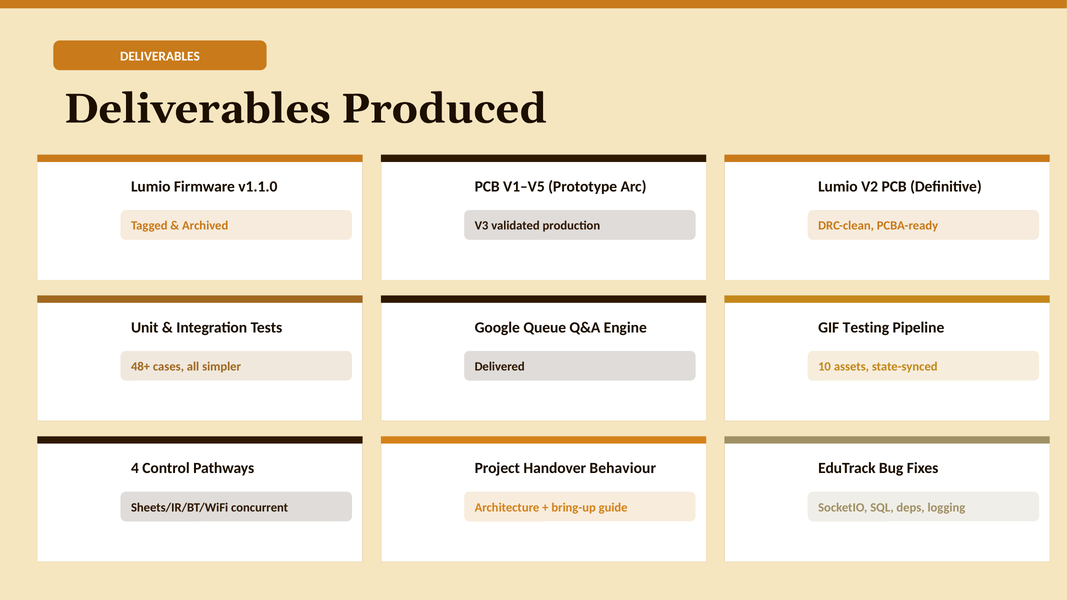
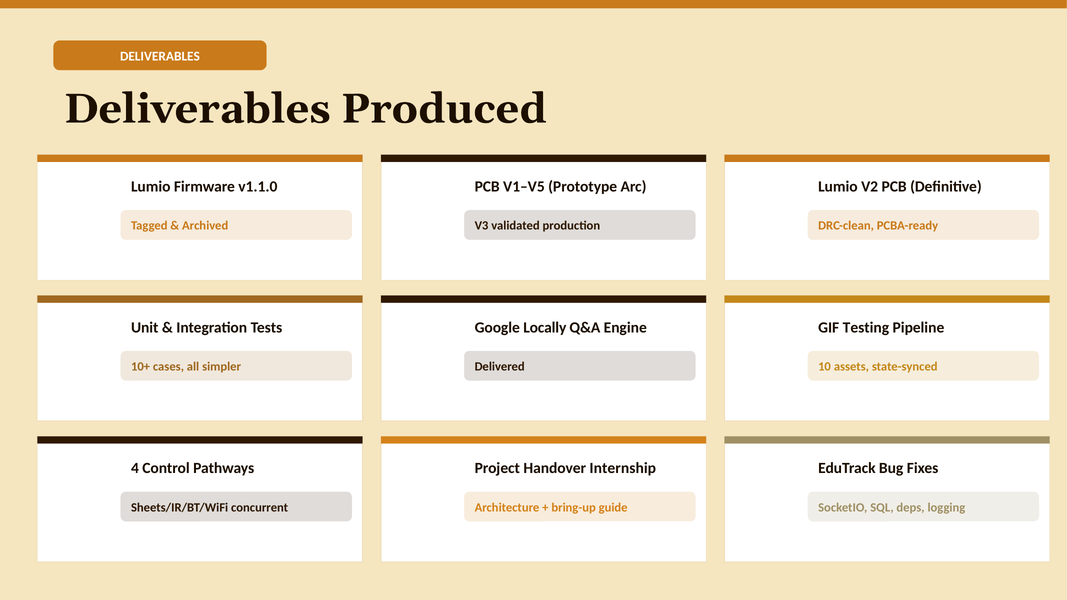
Queue: Queue -> Locally
48+: 48+ -> 10+
Behaviour: Behaviour -> Internship
